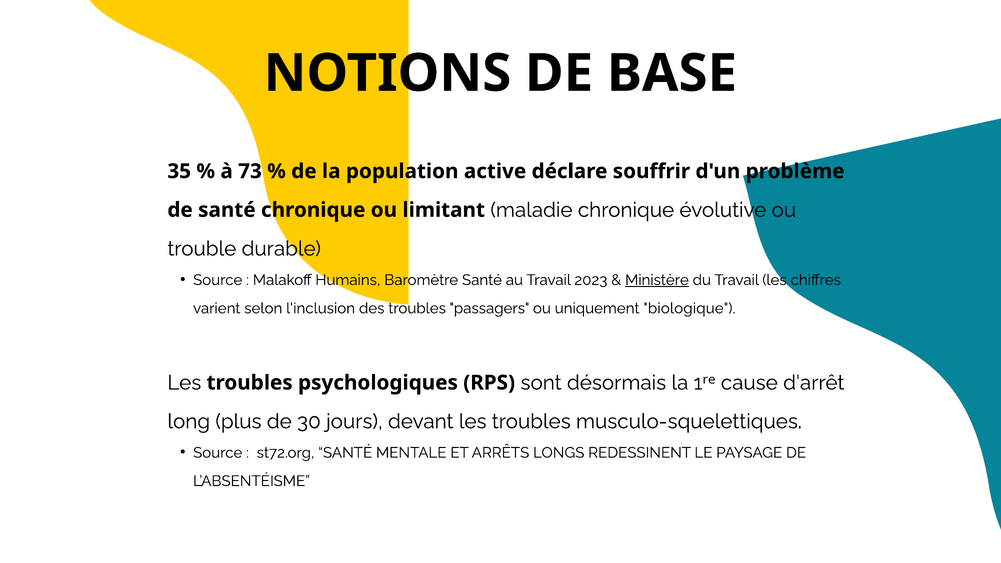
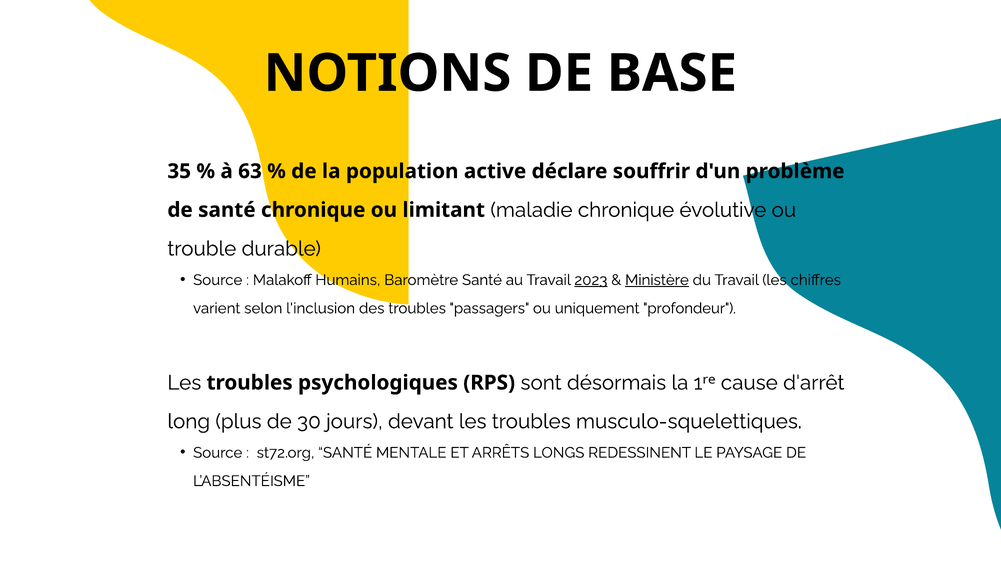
73: 73 -> 63
2023 underline: none -> present
biologique: biologique -> profondeur
